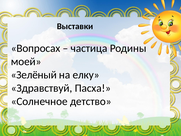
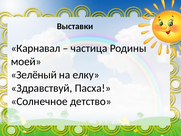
Вопросах: Вопросах -> Карнавал
